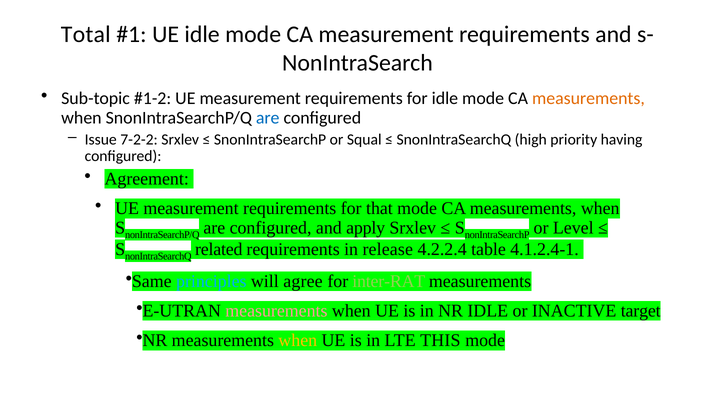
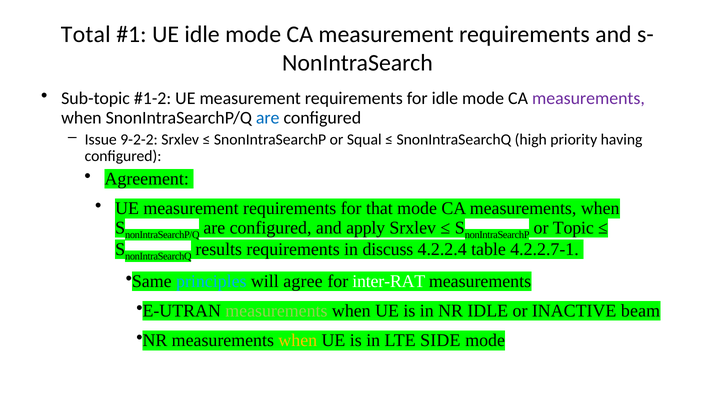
measurements at (588, 99) colour: orange -> purple
7-2-2: 7-2-2 -> 9-2-2
Level: Level -> Topic
related: related -> results
release: release -> discuss
4.1.2.4-1: 4.1.2.4-1 -> 4.2.2.7-1
inter-RAT colour: light green -> white
measurements at (276, 311) colour: pink -> light green
target: target -> beam
THIS: THIS -> SIDE
